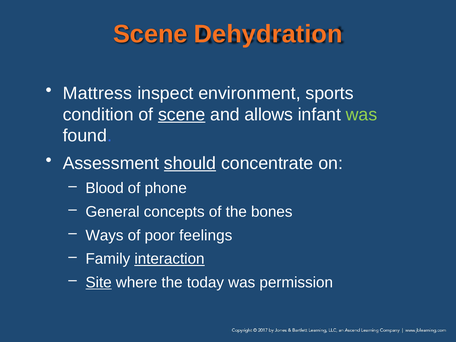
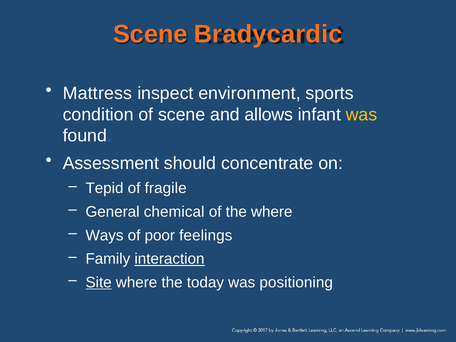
Dehydration: Dehydration -> Bradycardic
scene at (182, 115) underline: present -> none
was at (362, 115) colour: light green -> yellow
should underline: present -> none
Blood: Blood -> Tepid
phone: phone -> fragile
concepts: concepts -> chemical
the bones: bones -> where
permission: permission -> positioning
